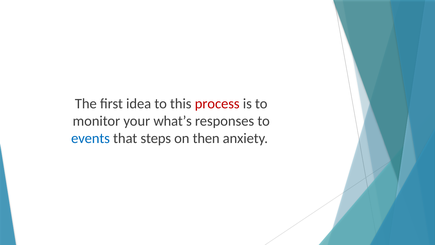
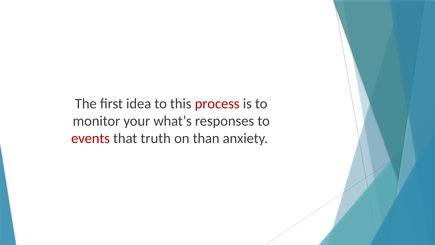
events colour: blue -> red
steps: steps -> truth
then: then -> than
